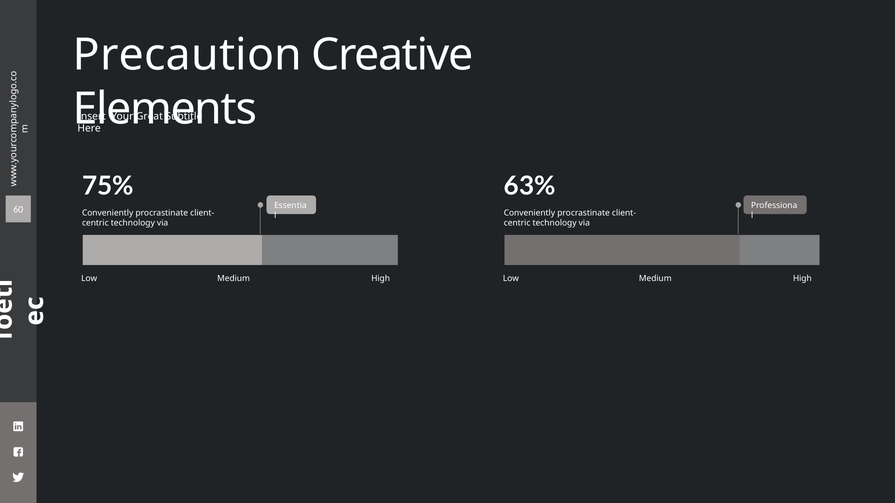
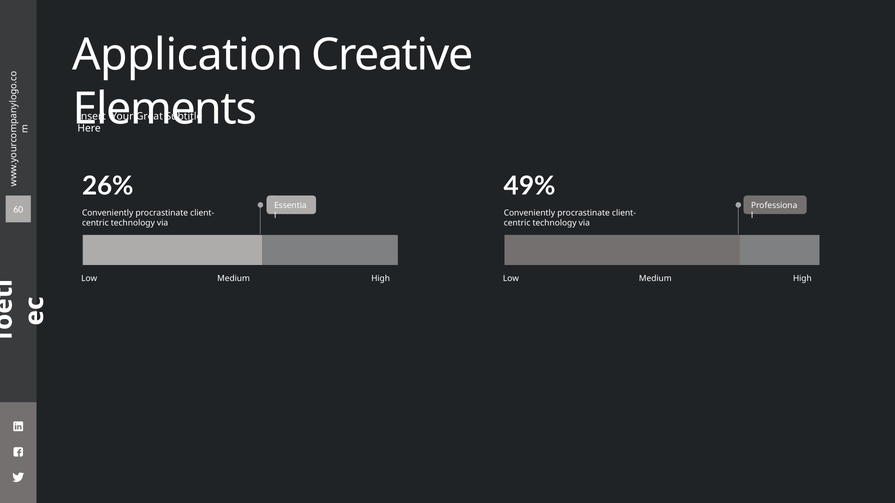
Precaution: Precaution -> Application
75%: 75% -> 26%
63%: 63% -> 49%
